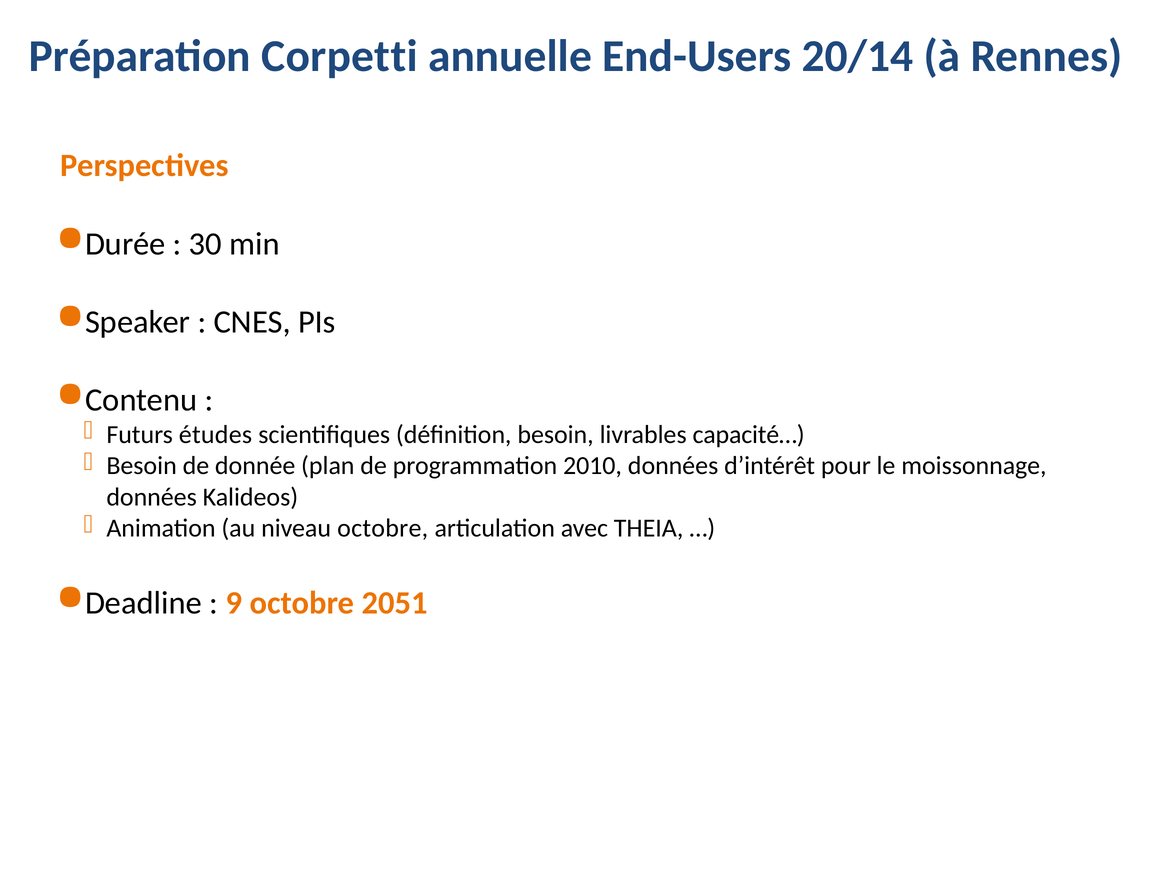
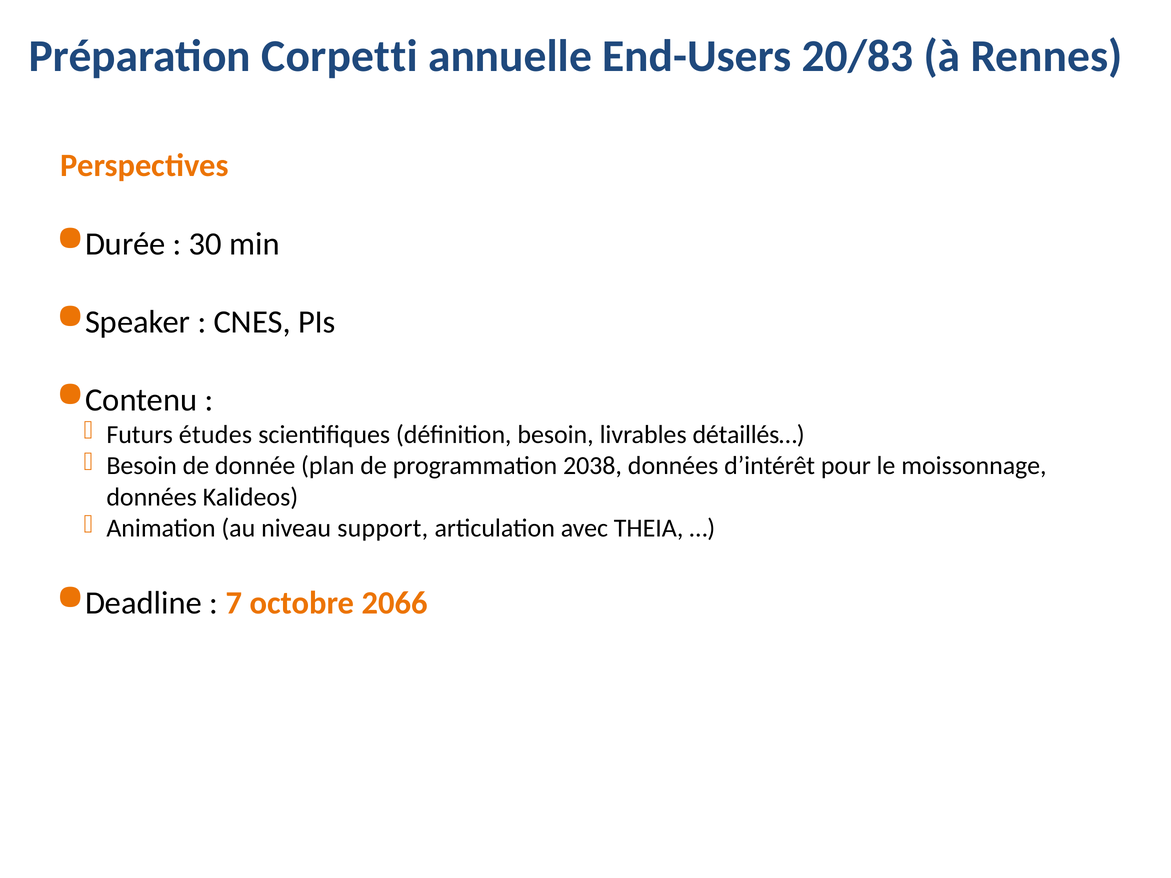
20/14: 20/14 -> 20/83
capacité…: capacité… -> détaillés…
2010: 2010 -> 2038
niveau octobre: octobre -> support
9: 9 -> 7
2051: 2051 -> 2066
